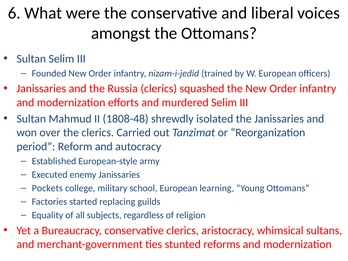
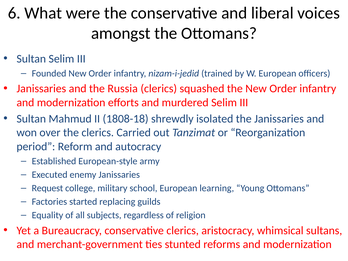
1808-48: 1808-48 -> 1808-18
Pockets: Pockets -> Request
